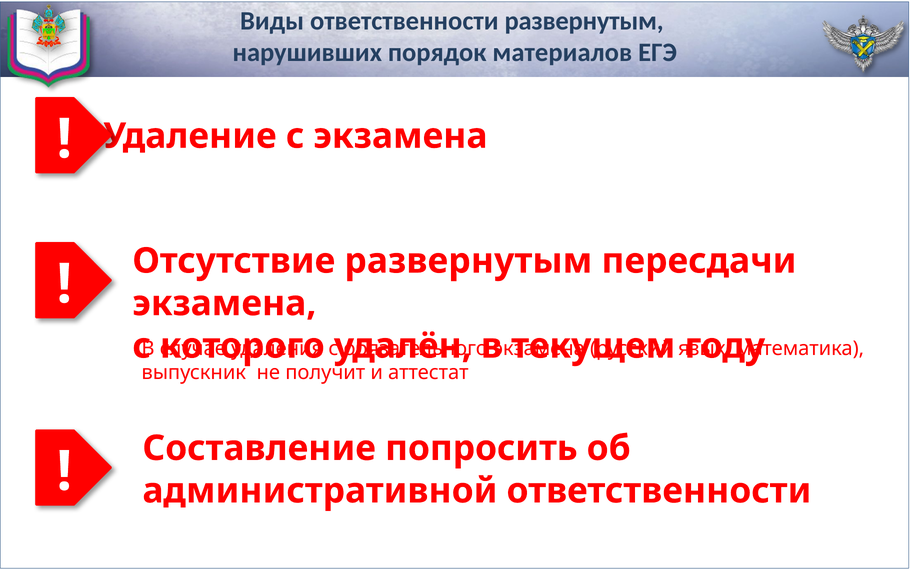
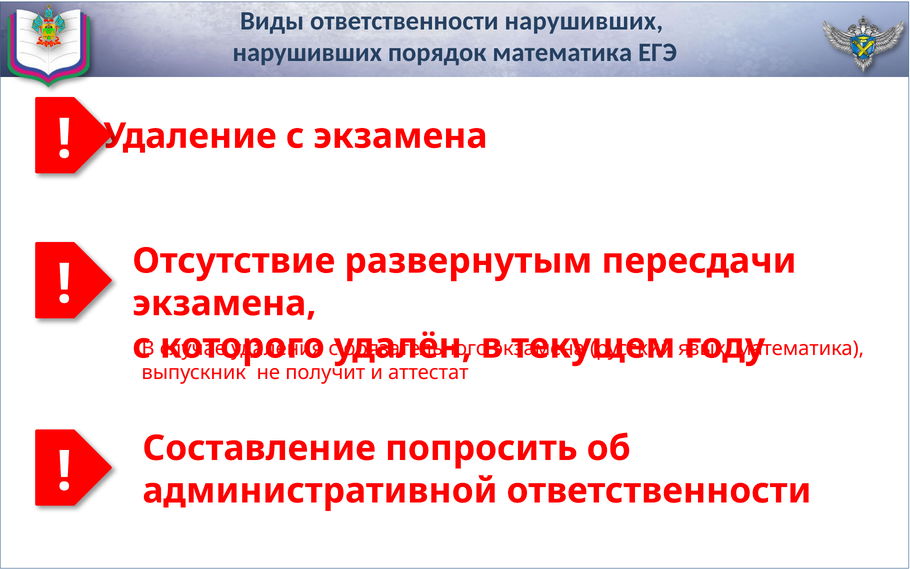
ответственности развернутым: развернутым -> нарушивших
порядок материалов: материалов -> математика
